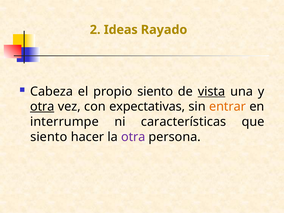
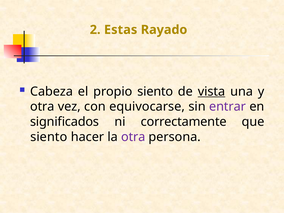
Ideas: Ideas -> Estas
otra at (42, 107) underline: present -> none
expectativas: expectativas -> equivocarse
entrar colour: orange -> purple
interrumpe: interrumpe -> significados
características: características -> correctamente
